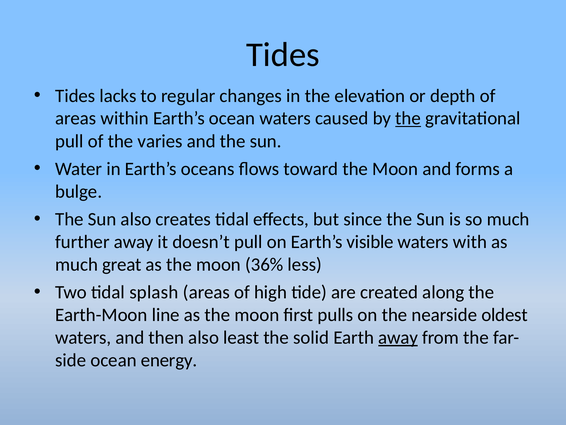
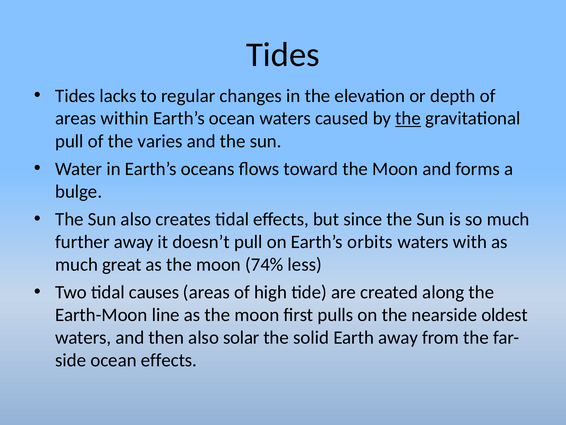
visible: visible -> orbits
36%: 36% -> 74%
splash: splash -> causes
least: least -> solar
away at (398, 337) underline: present -> none
ocean energy: energy -> effects
